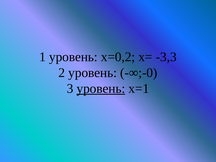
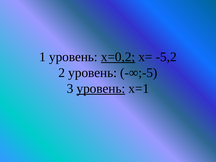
х=0,2 underline: none -> present
-3,3: -3,3 -> -5,2
-∞;-0: -∞;-0 -> -∞;-5
